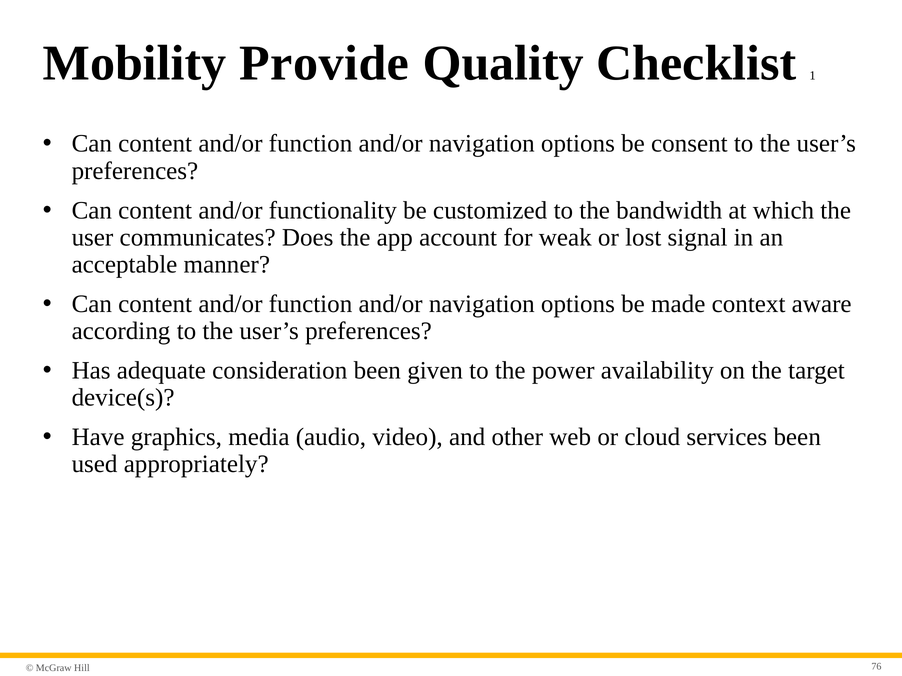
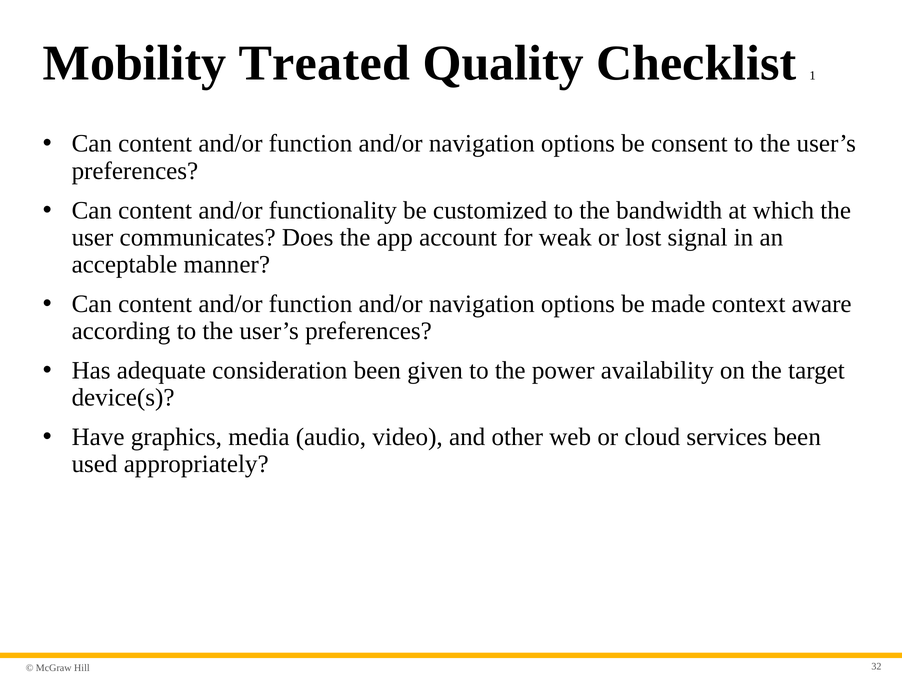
Provide: Provide -> Treated
76: 76 -> 32
